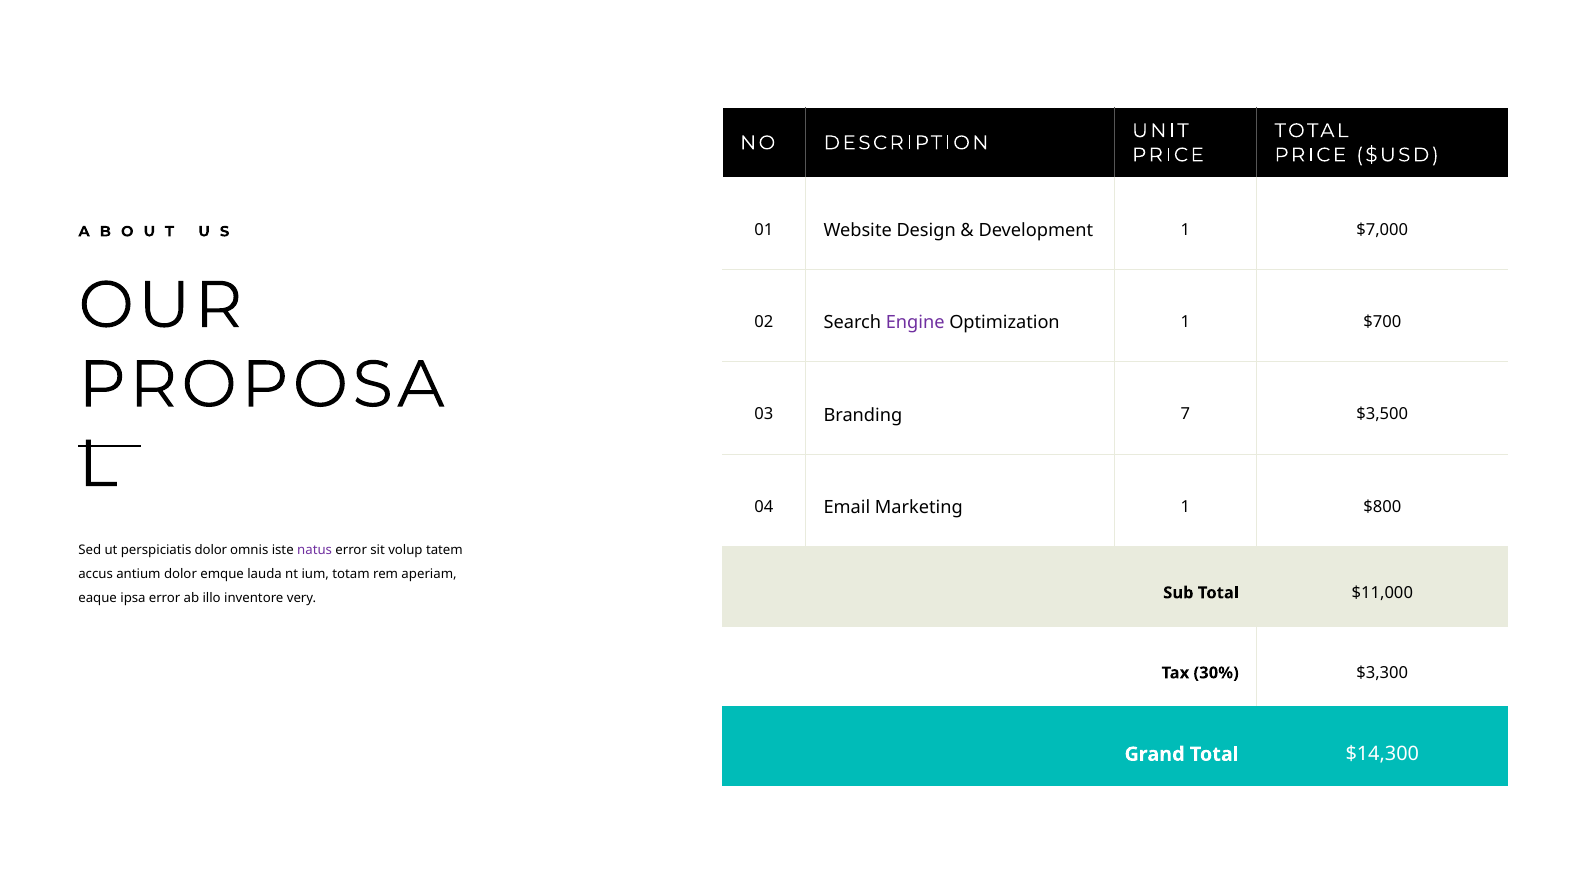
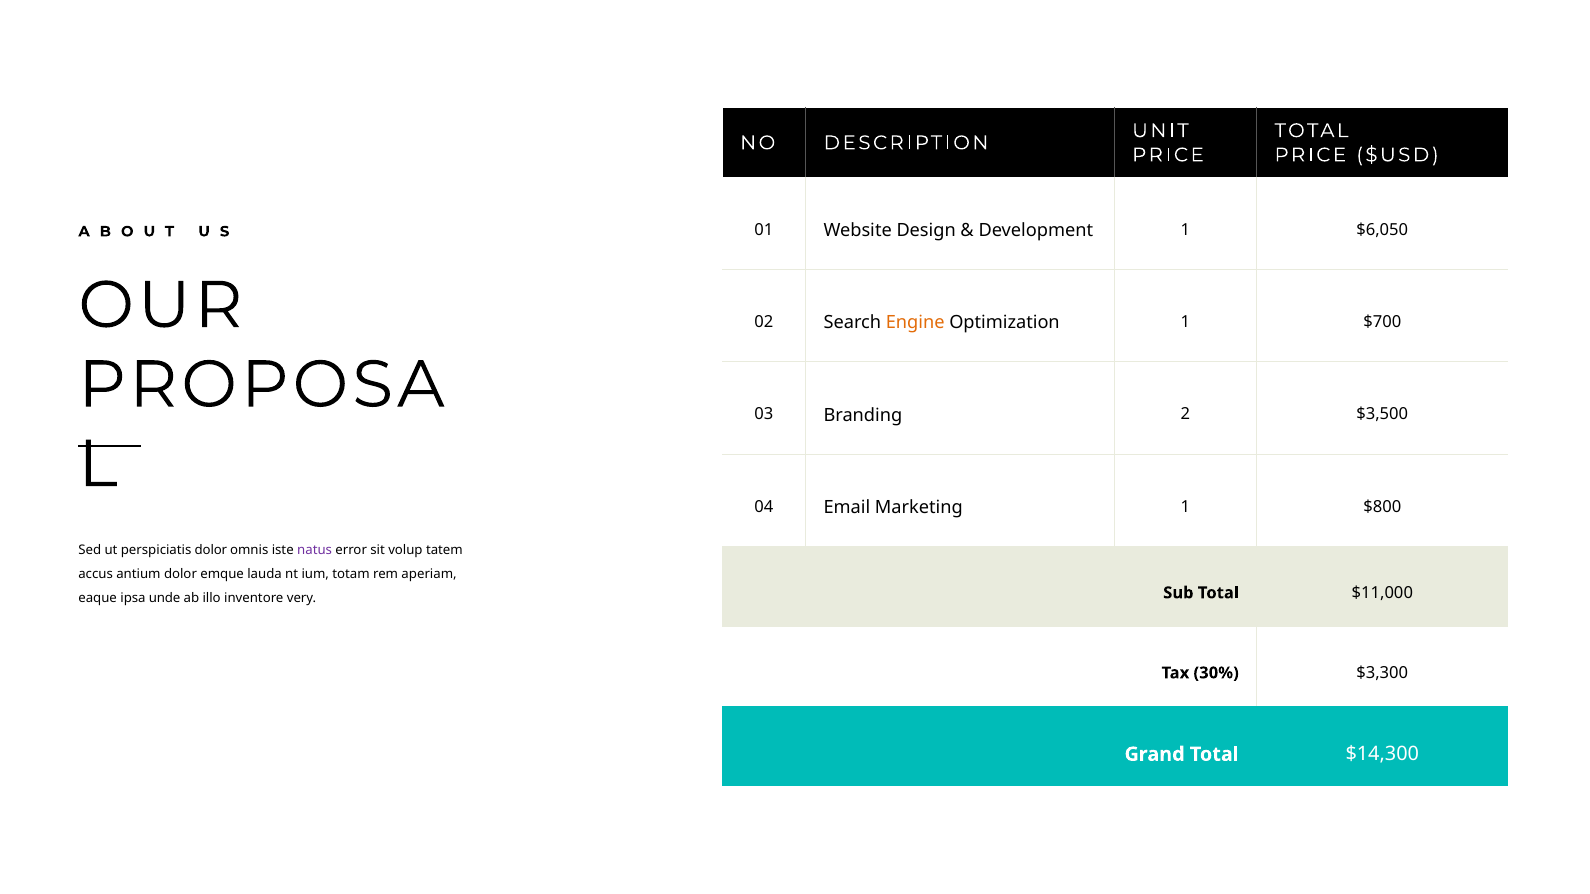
$7,000: $7,000 -> $6,050
Engine colour: purple -> orange
7: 7 -> 2
ipsa error: error -> unde
